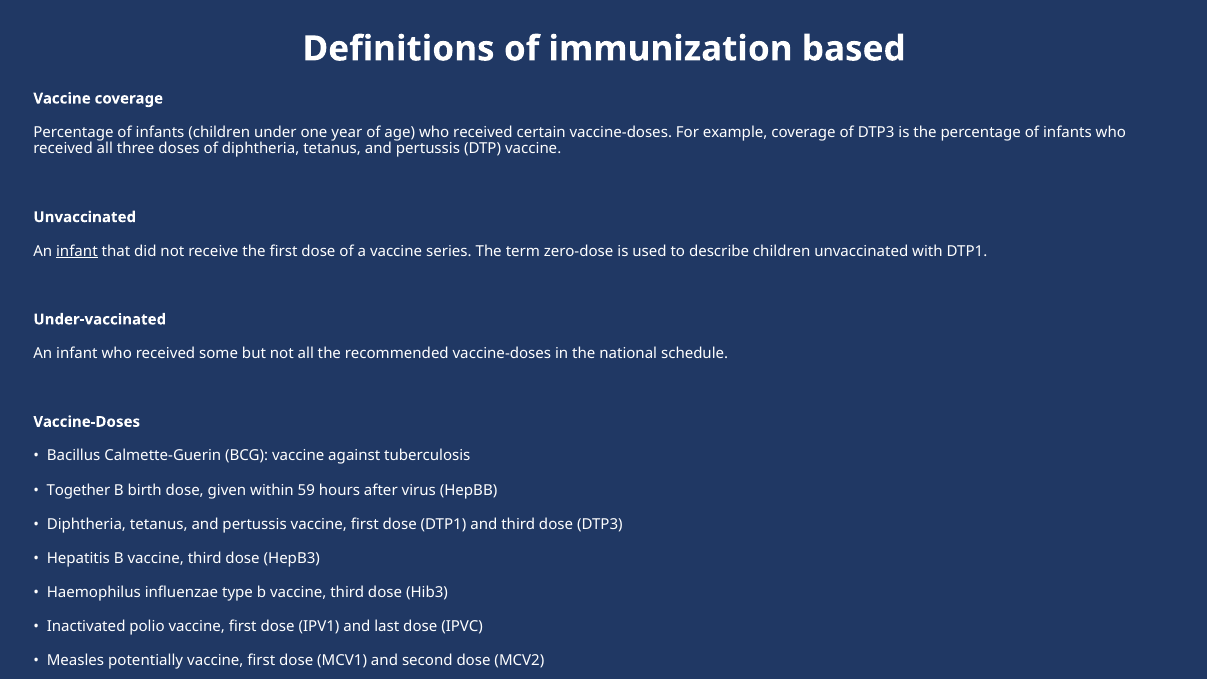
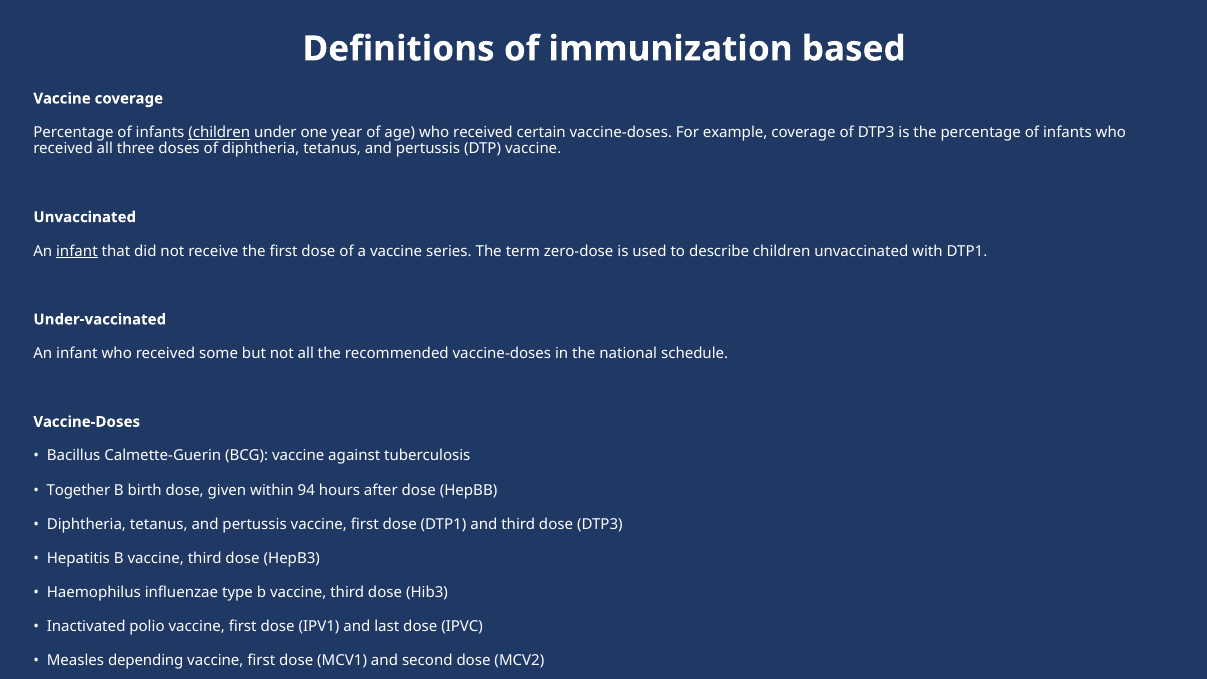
children at (219, 133) underline: none -> present
59: 59 -> 94
after virus: virus -> dose
potentially: potentially -> depending
